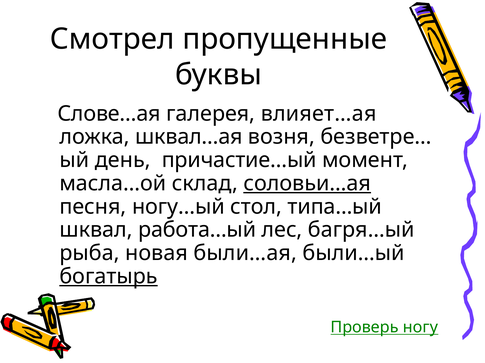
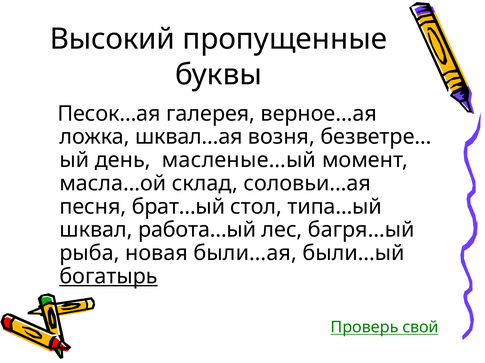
Смотрел: Смотрел -> Высокий
Слове…ая: Слове…ая -> Песок…ая
влияет…ая: влияет…ая -> верное…ая
причастие…ый: причастие…ый -> масленые…ый
соловьи…ая underline: present -> none
ногу…ый: ногу…ый -> брат…ый
ногу: ногу -> свой
